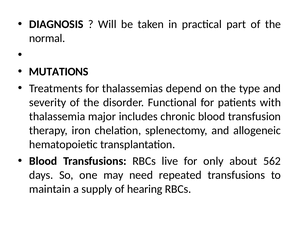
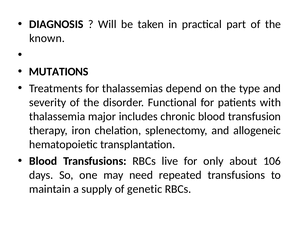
normal: normal -> known
562: 562 -> 106
hearing: hearing -> genetic
